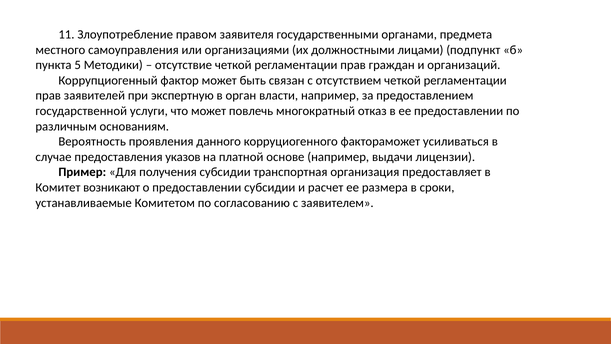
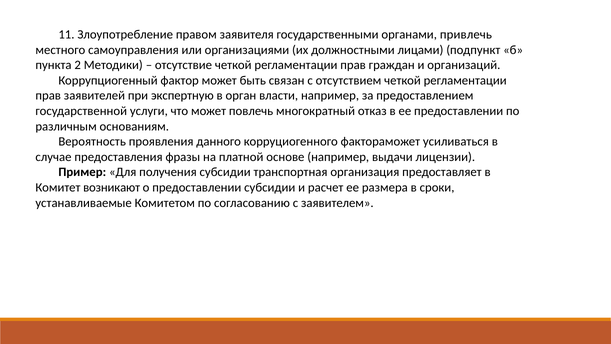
предмета: предмета -> привлечь
5: 5 -> 2
указов: указов -> фразы
